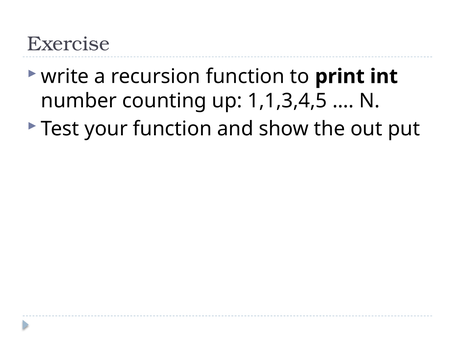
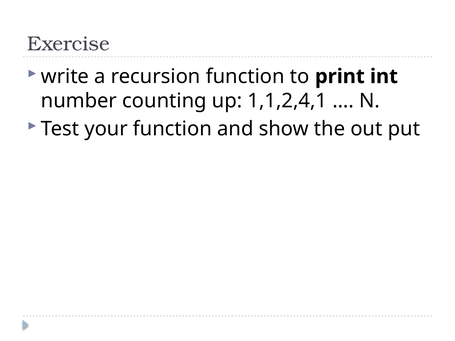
1,1,3,4,5: 1,1,3,4,5 -> 1,1,2,4,1
